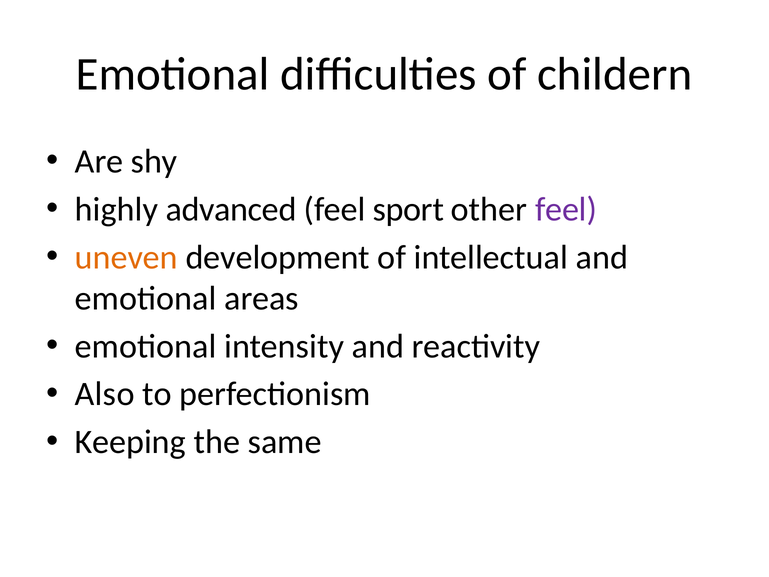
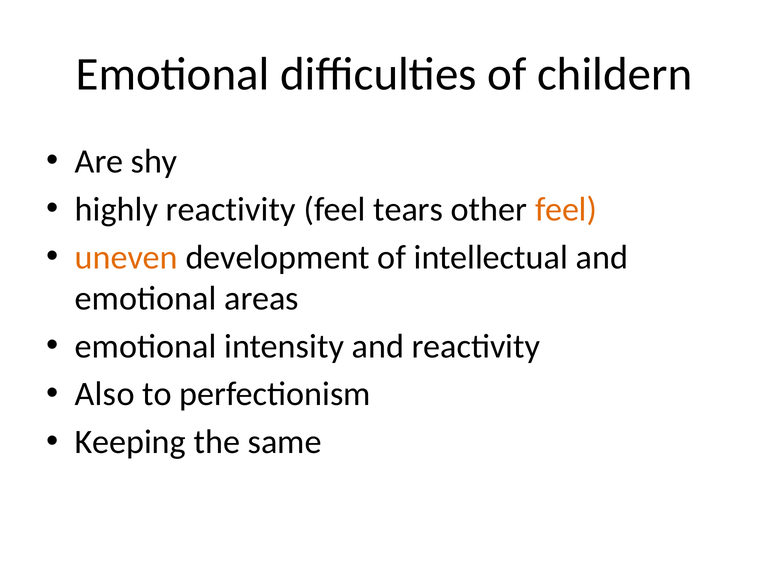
highly advanced: advanced -> reactivity
sport: sport -> tears
feel at (566, 209) colour: purple -> orange
